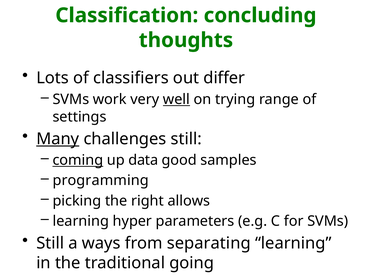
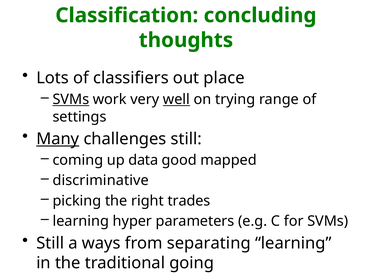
differ: differ -> place
SVMs at (71, 99) underline: none -> present
coming underline: present -> none
samples: samples -> mapped
programming: programming -> discriminative
allows: allows -> trades
